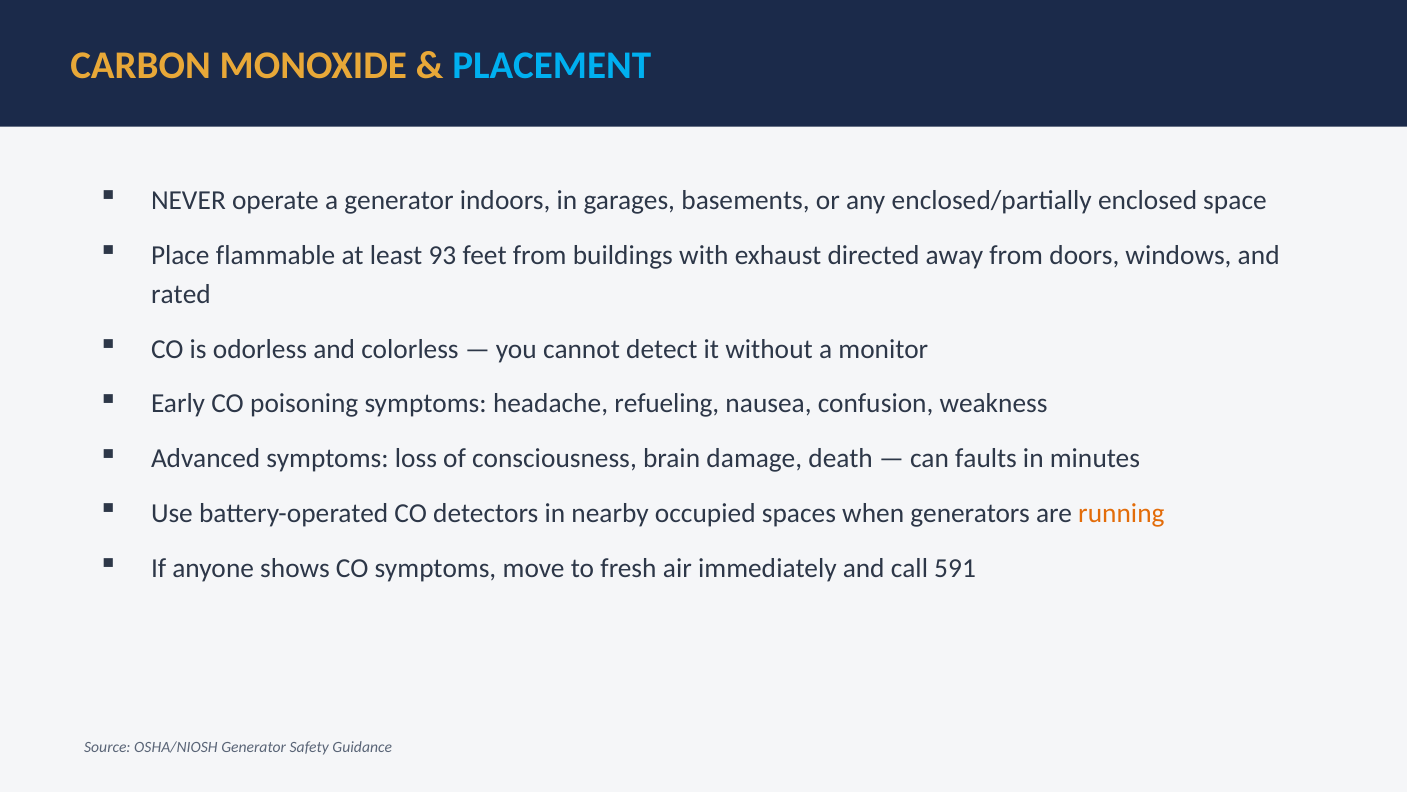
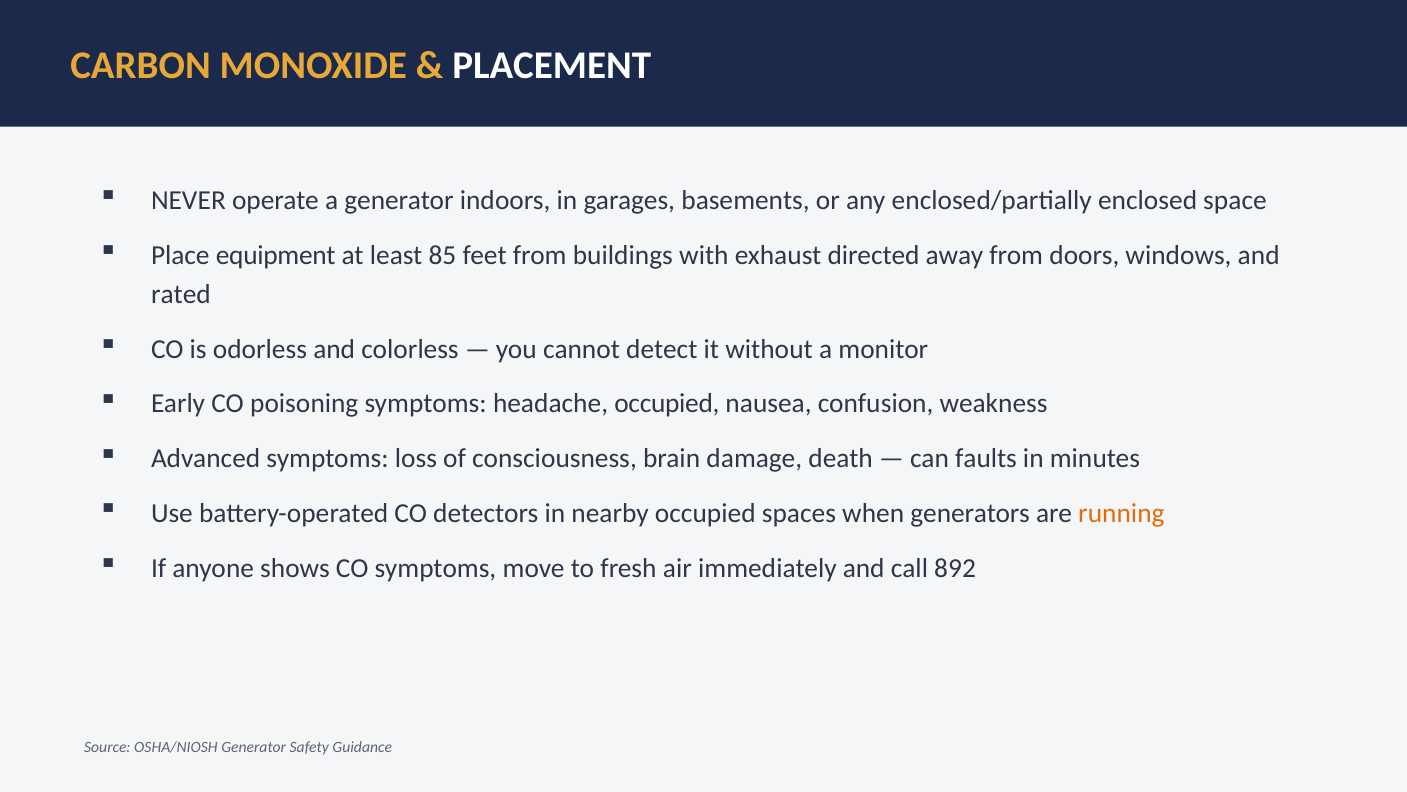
PLACEMENT colour: light blue -> white
flammable: flammable -> equipment
93: 93 -> 85
headache refueling: refueling -> occupied
591: 591 -> 892
